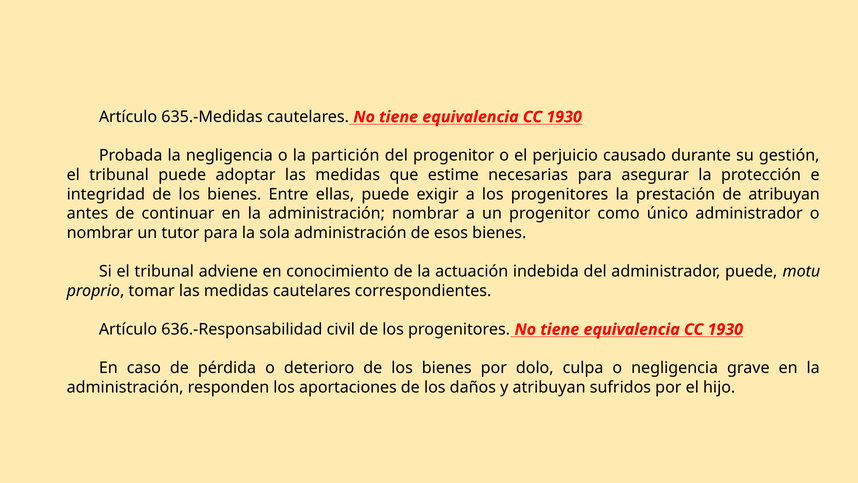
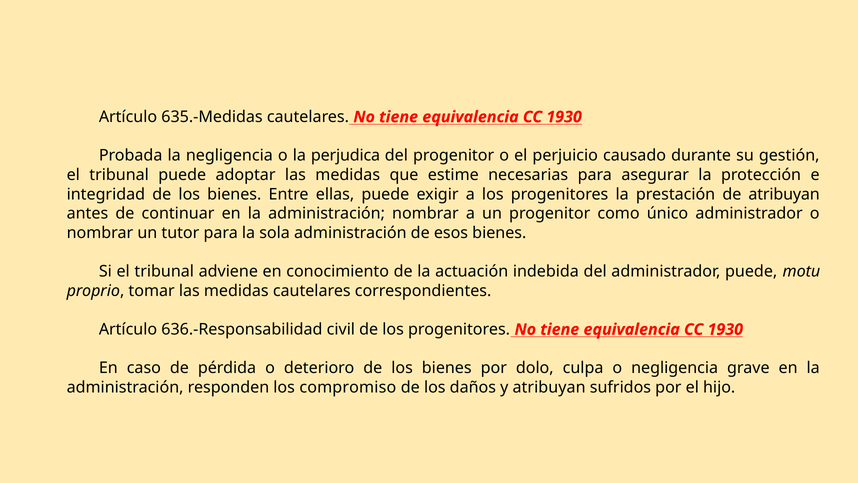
partición: partición -> perjudica
aportaciones: aportaciones -> compromiso
